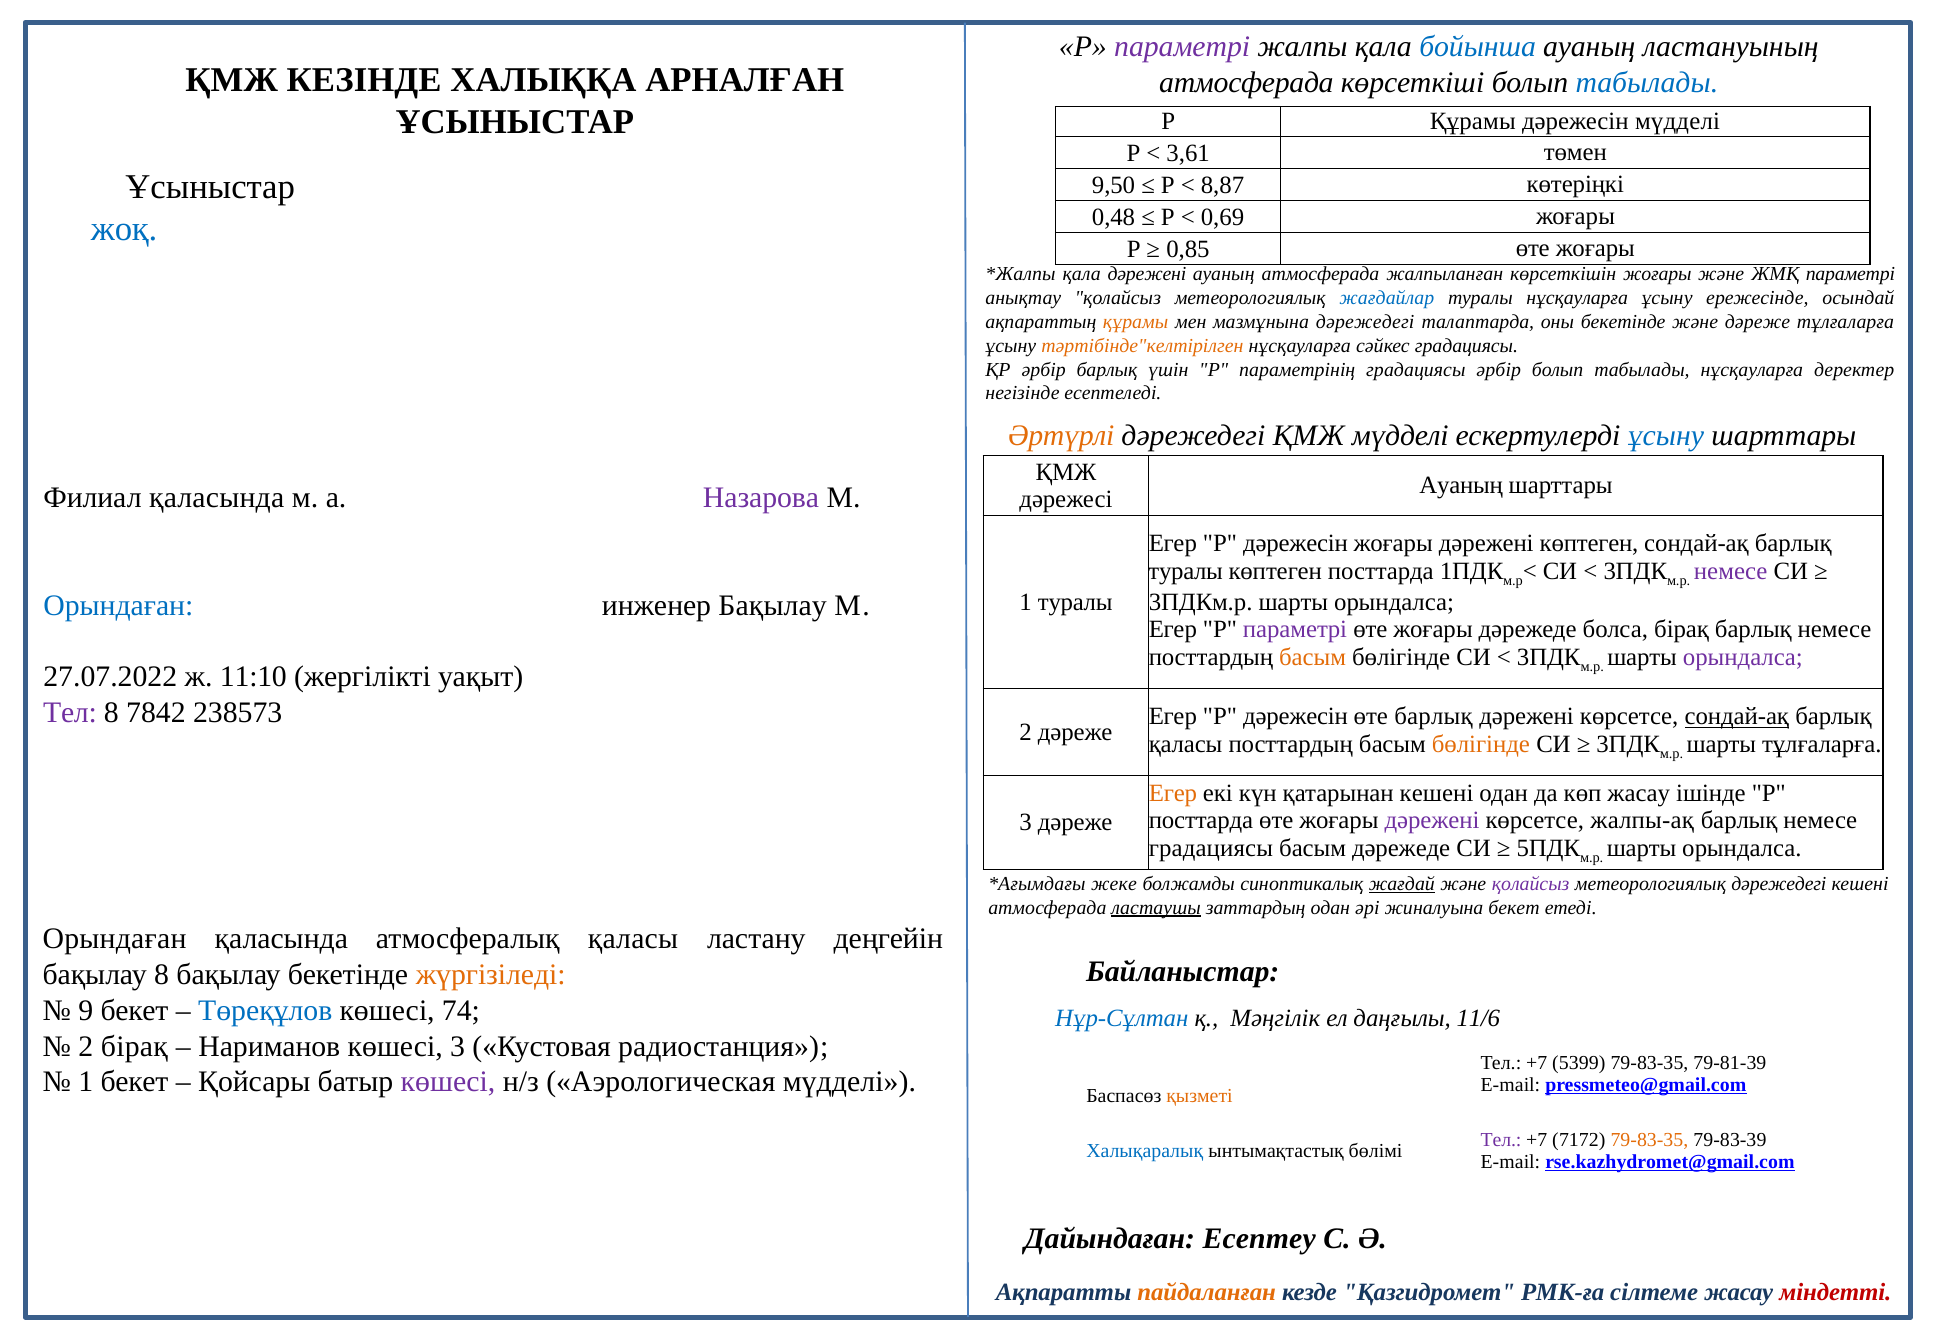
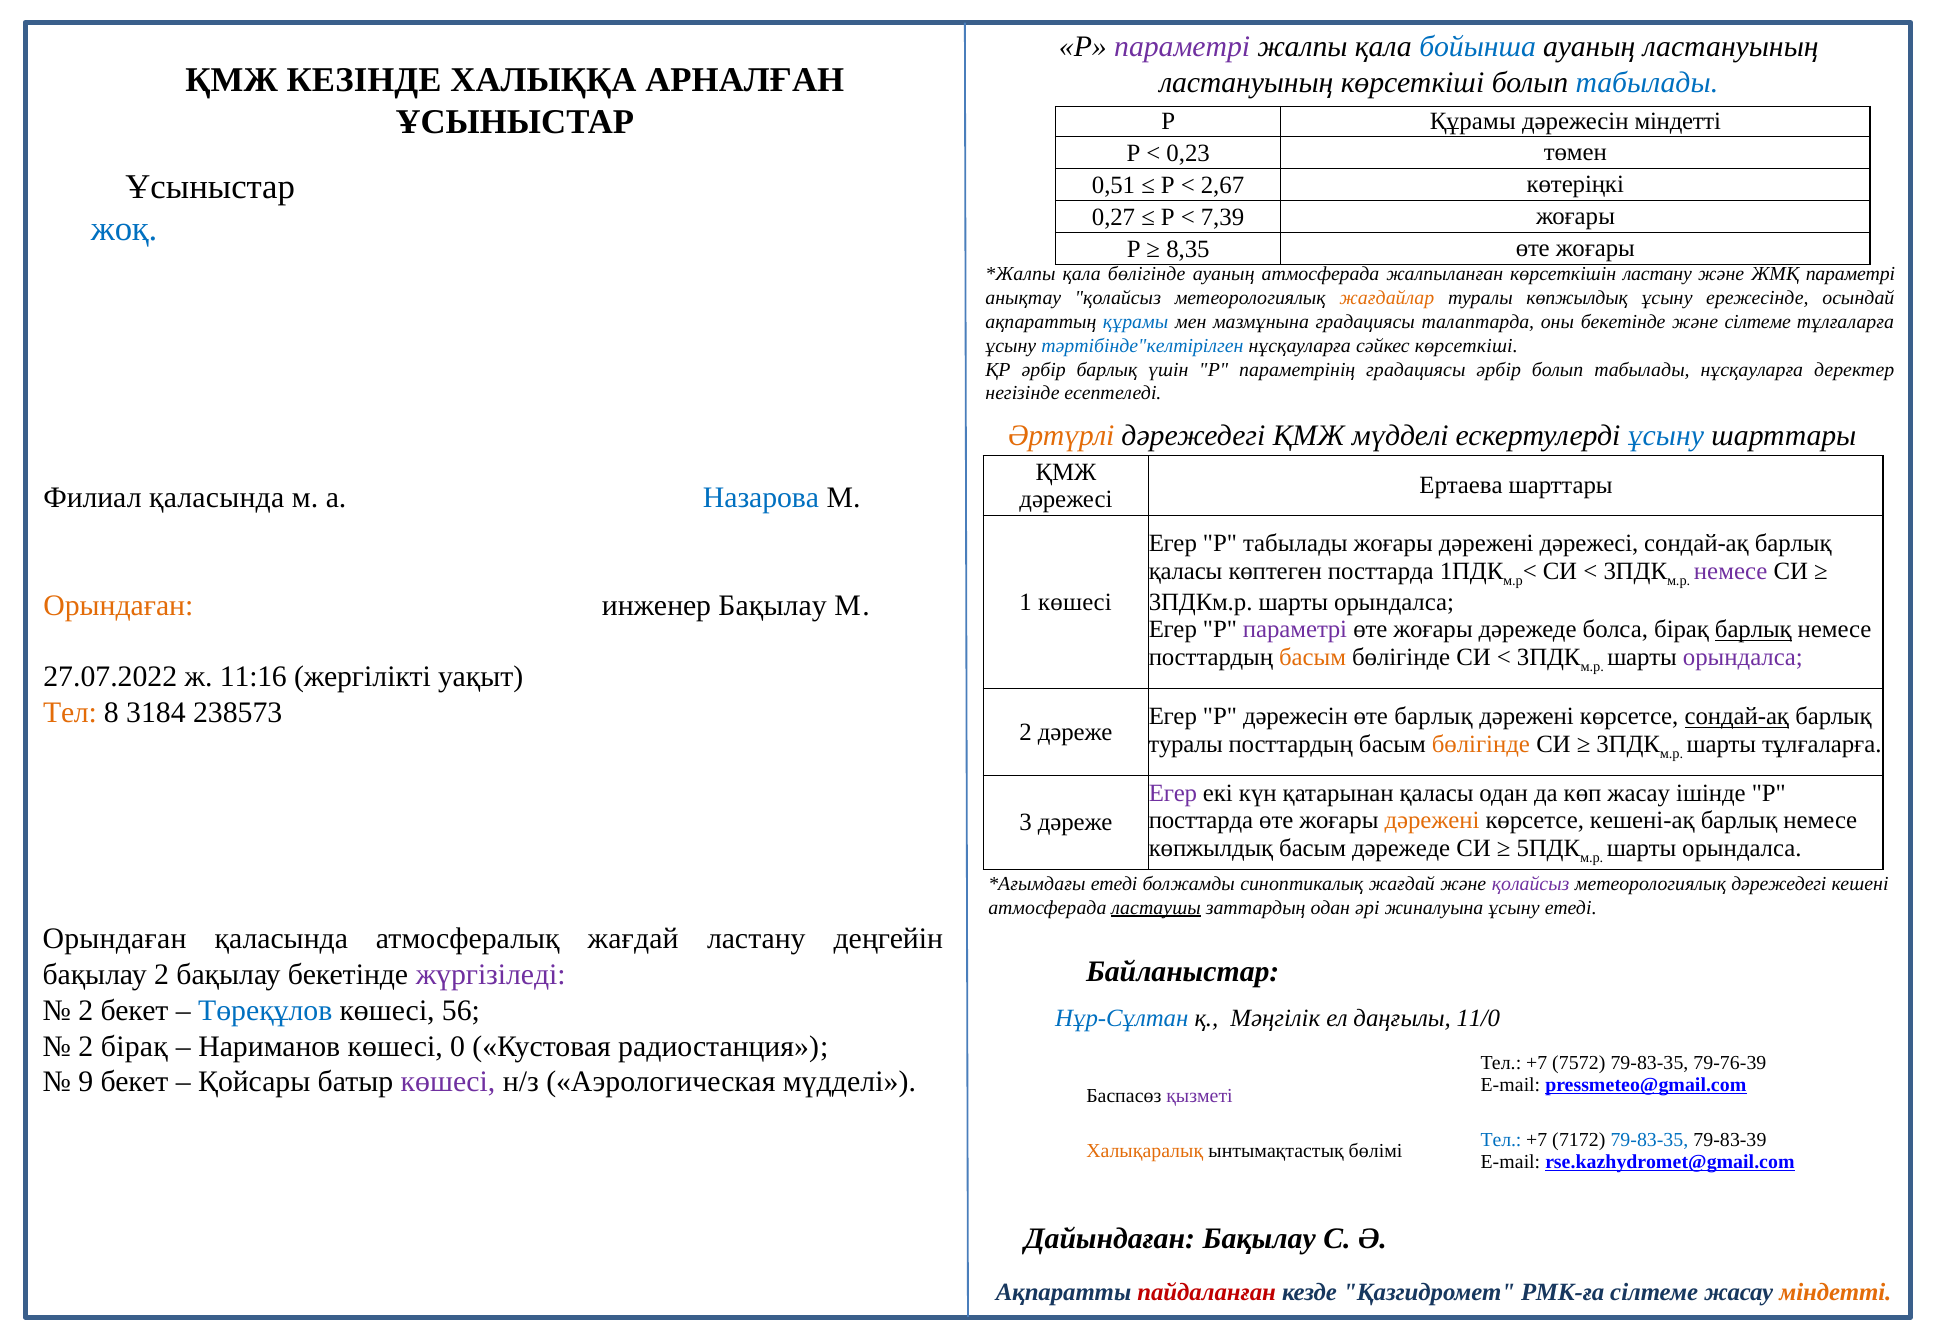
атмосферада at (1246, 82): атмосферада -> ластануының
дәрежесін мүдделі: мүдделі -> міндетті
3,61: 3,61 -> 0,23
9,50: 9,50 -> 0,51
8,87: 8,87 -> 2,67
0,48: 0,48 -> 0,27
0,69: 0,69 -> 7,39
0,85: 0,85 -> 8,35
қала дәрежені: дәрежені -> бөлігінде
көрсеткішін жоғары: жоғары -> ластану
жағдайлар colour: blue -> orange
туралы нұсқауларға: нұсқауларға -> көпжылдық
құрамы at (1136, 322) colour: orange -> blue
мазмұнына дәрежедегі: дәрежедегі -> градациясы
және дәреже: дәреже -> сілтеме
тәртібінде"келтірілген colour: orange -> blue
сәйкес градациясы: градациясы -> көрсеткіші
Ауаның at (1461, 486): Ауаның -> Ертаева
Назарова colour: purple -> blue
дәрежесін at (1296, 544): дәрежесін -> табылады
дәрежені көптеген: көптеген -> дәрежесі
туралы at (1186, 571): туралы -> қаласы
1 туралы: туралы -> көшесі
Орындаған at (118, 605) colour: blue -> orange
барлық at (1753, 630) underline: none -> present
11:10: 11:10 -> 11:16
Тел at (70, 713) colour: purple -> orange
7842: 7842 -> 3184
қаласы at (1186, 744): қаласы -> туралы
Егер at (1173, 793) colour: orange -> purple
қатарынан кешені: кешені -> қаласы
дәрежені at (1432, 821) colour: purple -> orange
жалпы-ақ: жалпы-ақ -> кешені-ақ
градациясы at (1211, 848): градациясы -> көпжылдық
жеке at (1114, 884): жеке -> етеді
жағдай at (1402, 884) underline: present -> none
жиналуына бекет: бекет -> ұсыну
атмосфералық қаласы: қаласы -> жағдай
бақылау 8: 8 -> 2
жүргізіледі colour: orange -> purple
9 at (86, 1011): 9 -> 2
74: 74 -> 56
11/6: 11/6 -> 11/0
көшесі 3: 3 -> 0
5399: 5399 -> 7572
79-81-39: 79-81-39 -> 79-76-39
1 at (86, 1082): 1 -> 9
қызметі colour: orange -> purple
Тел at (1501, 1140) colour: purple -> blue
79-83-35 at (1649, 1140) colour: orange -> blue
Халықаралық colour: blue -> orange
Дайындаған Есептеу: Есептеу -> Бақылау
пайдаланған colour: orange -> red
міндетті at (1835, 1293) colour: red -> orange
